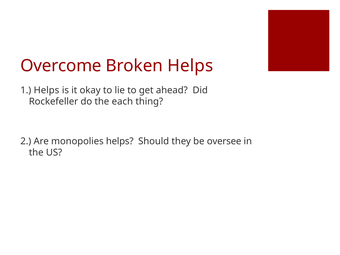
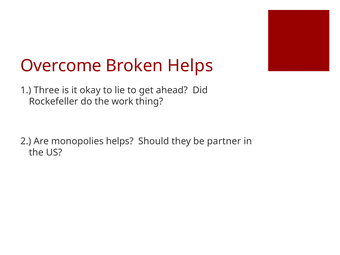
1 Helps: Helps -> Three
each: each -> work
oversee: oversee -> partner
